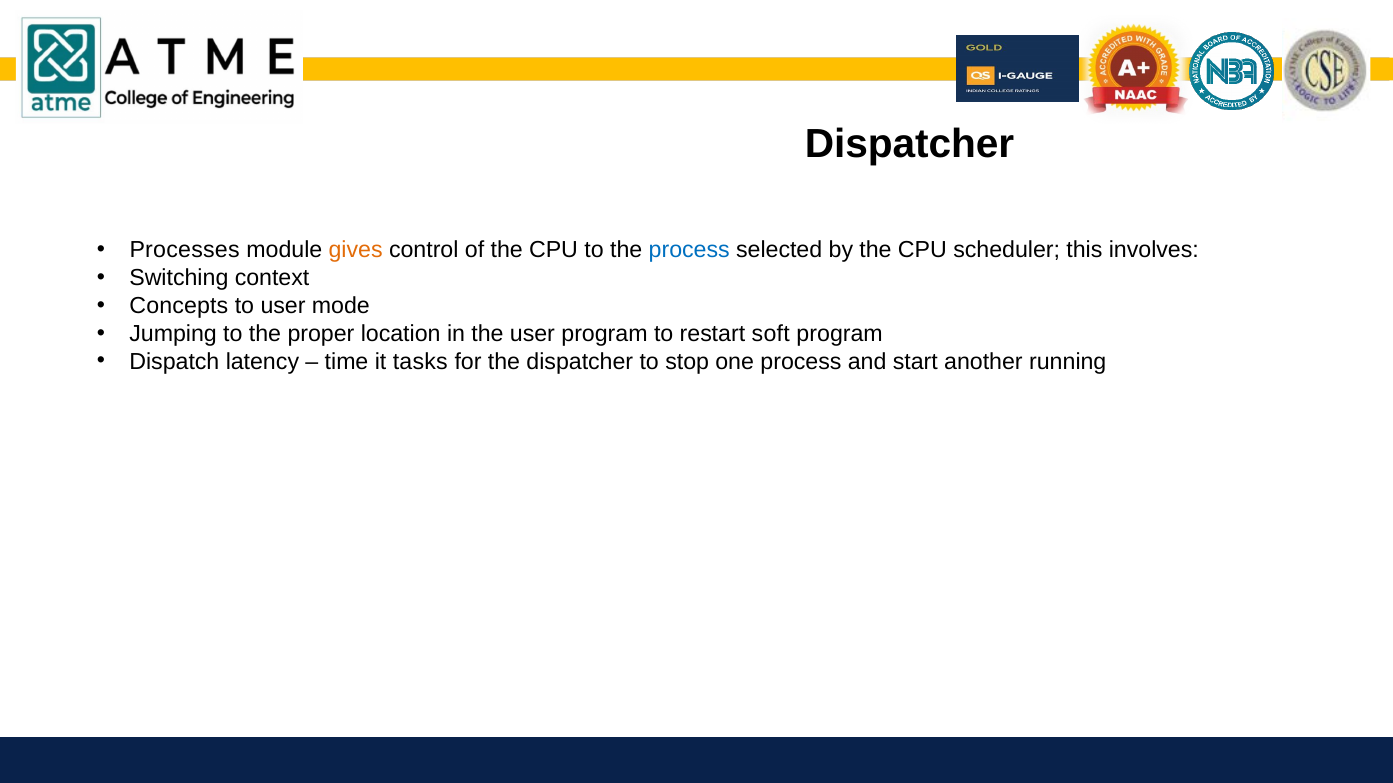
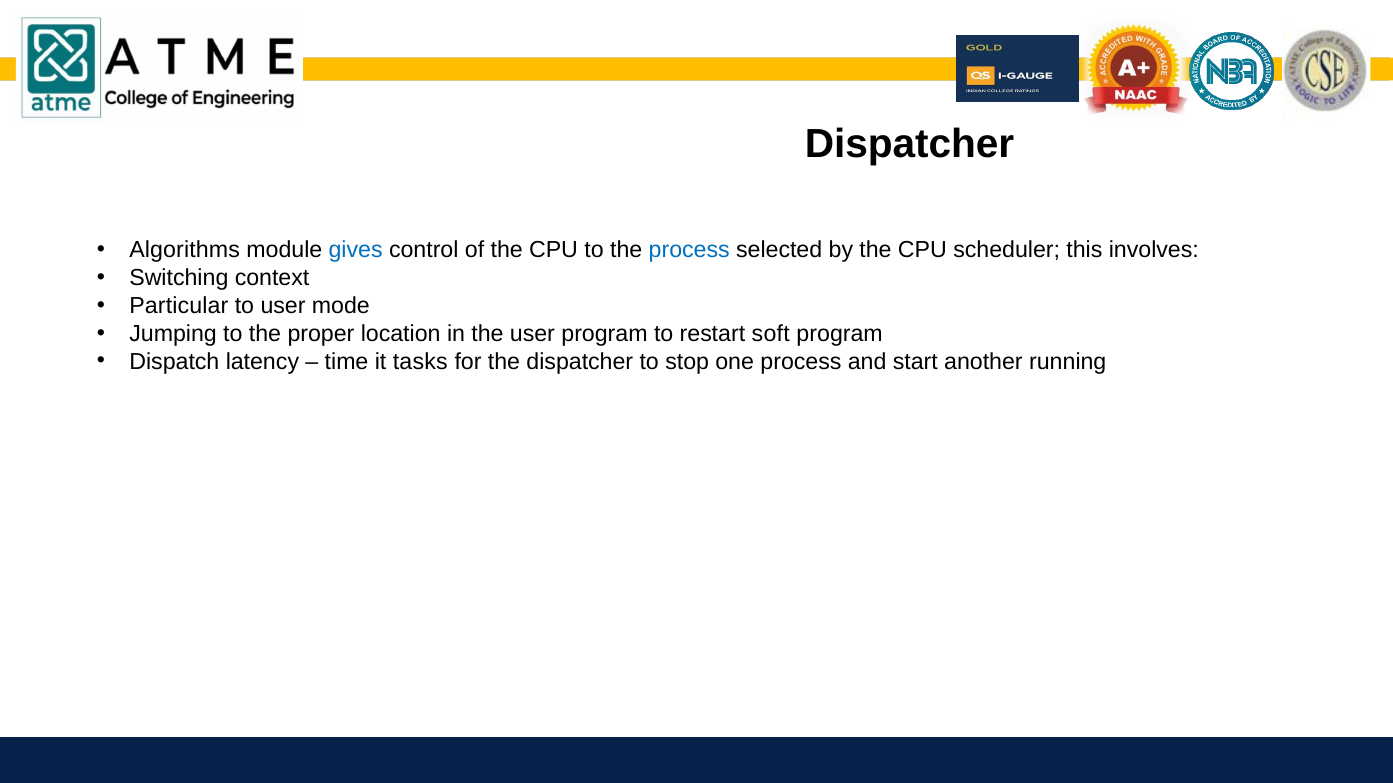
Processes: Processes -> Algorithms
gives colour: orange -> blue
Concepts: Concepts -> Particular
